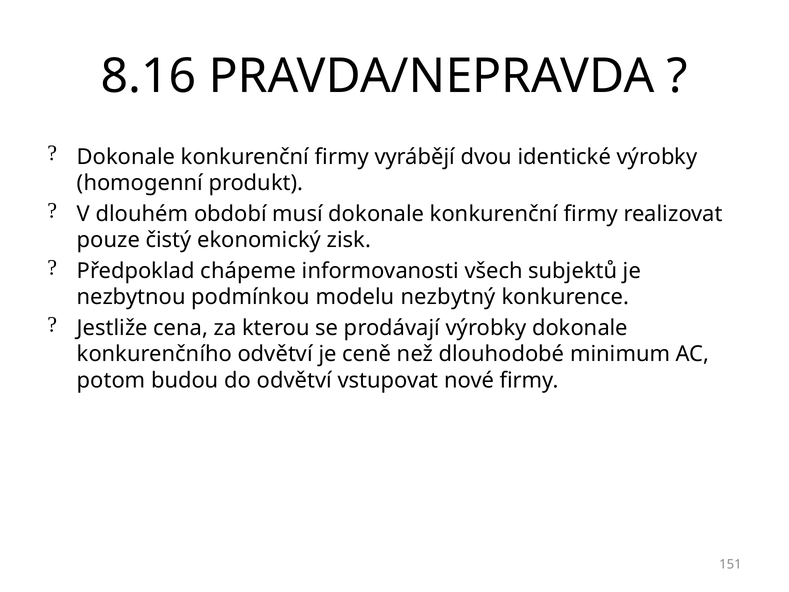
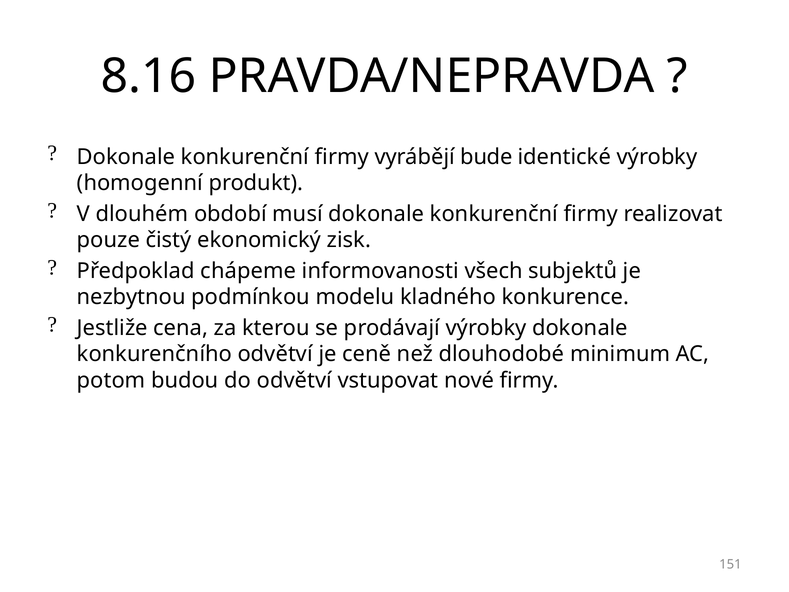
dvou: dvou -> bude
nezbytný: nezbytný -> kladného
